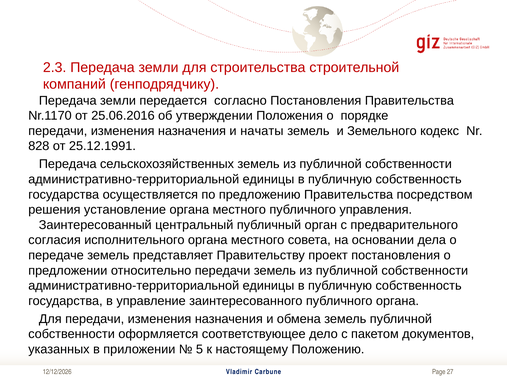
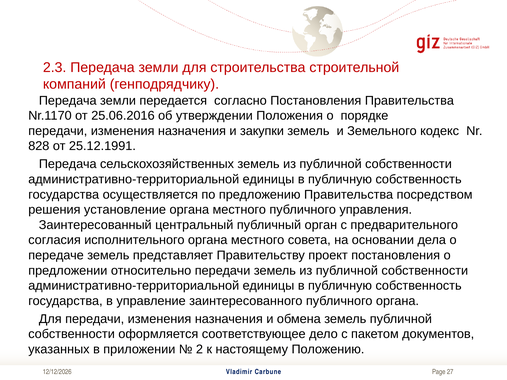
начаты: начаты -> закупки
5: 5 -> 2
